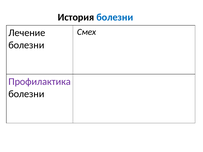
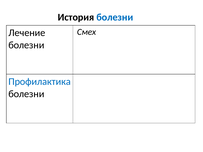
Профилактика colour: purple -> blue
